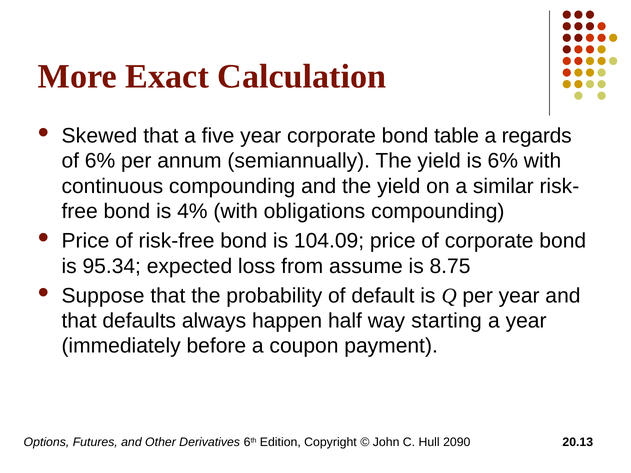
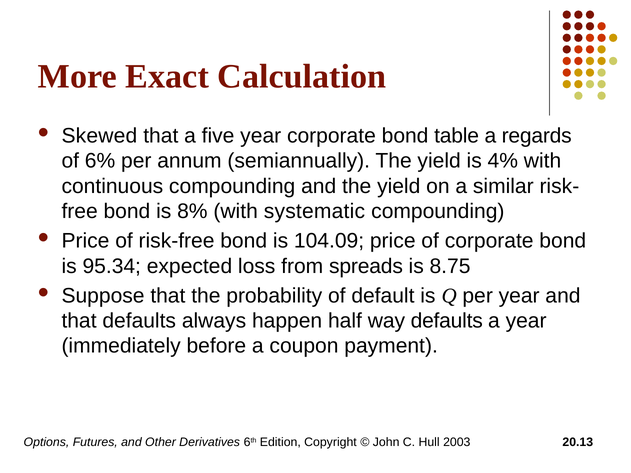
is 6%: 6% -> 4%
4%: 4% -> 8%
obligations: obligations -> systematic
assume: assume -> spreads
way starting: starting -> defaults
2090: 2090 -> 2003
